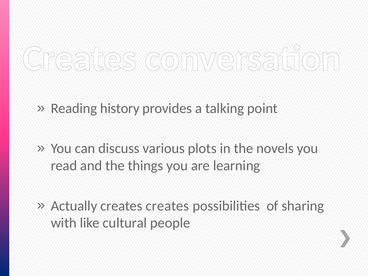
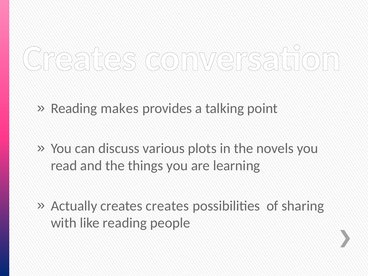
history: history -> makes
like cultural: cultural -> reading
